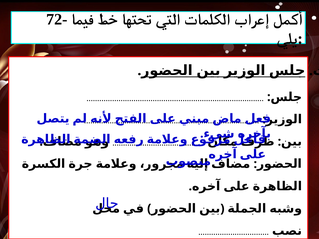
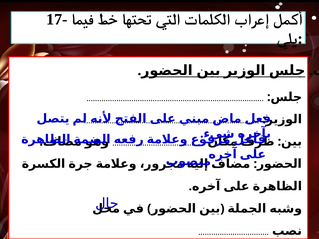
72-: 72- -> 17-
